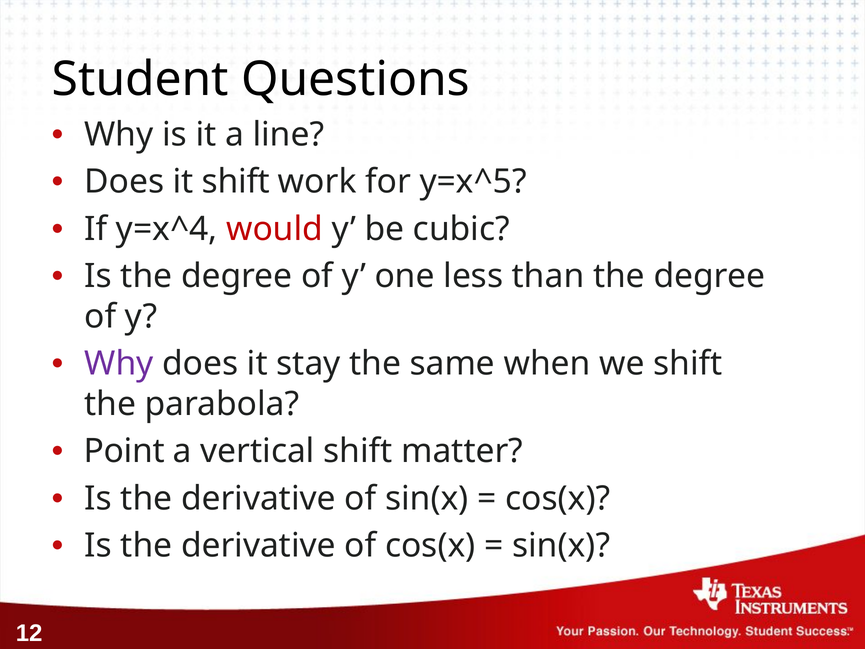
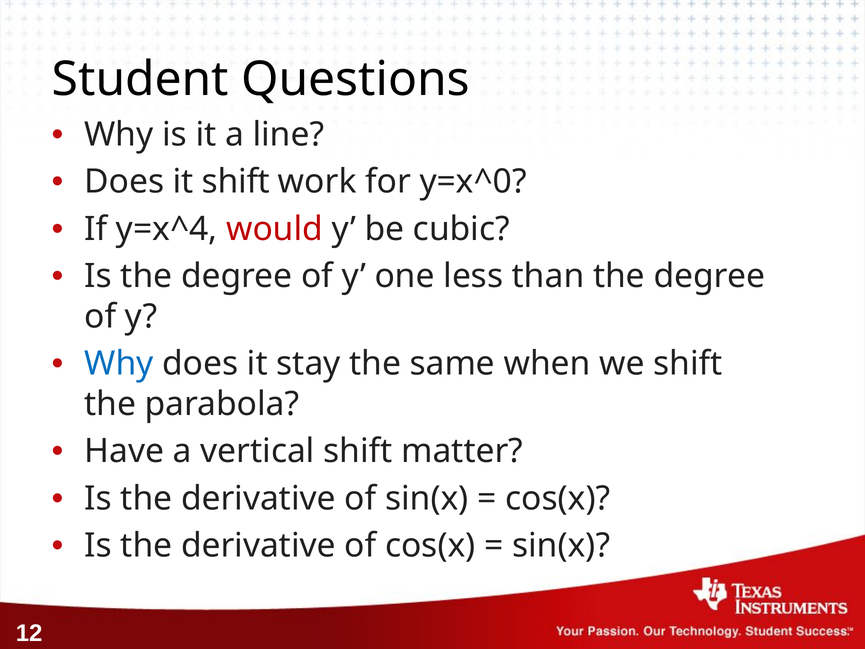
y=x^5: y=x^5 -> y=x^0
Why at (119, 364) colour: purple -> blue
Point: Point -> Have
